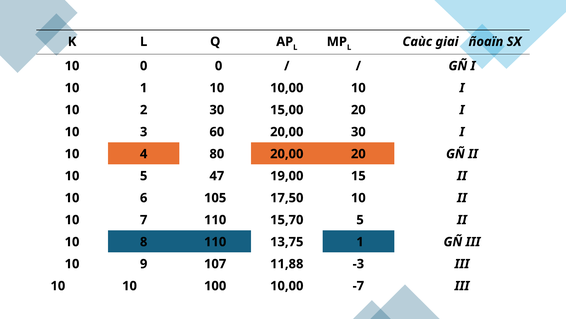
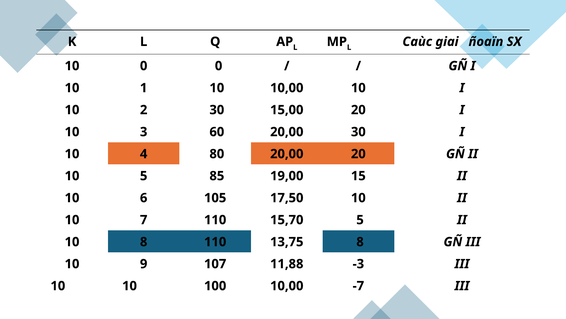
47: 47 -> 85
13,75 1: 1 -> 8
